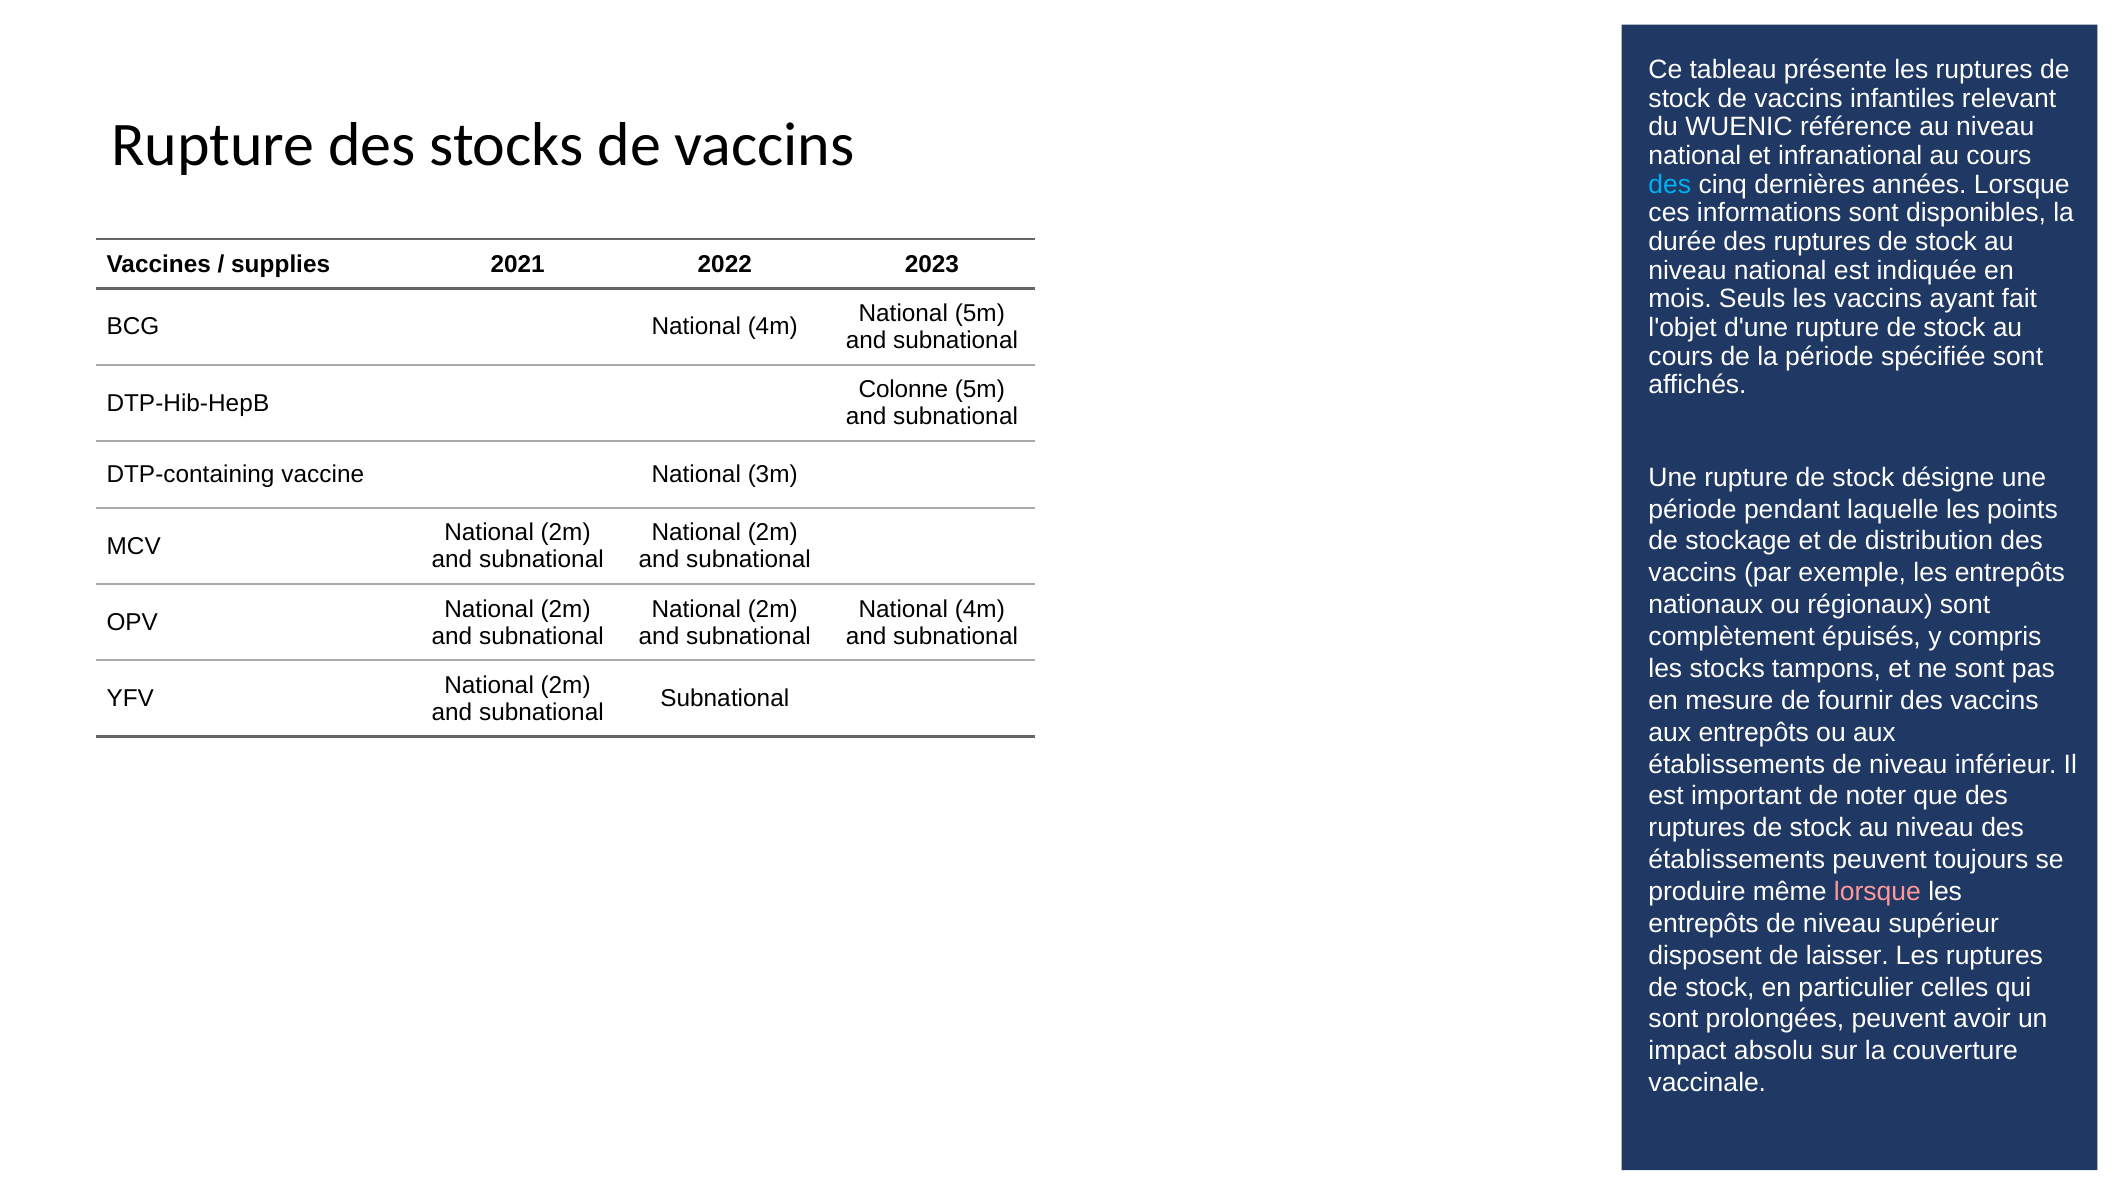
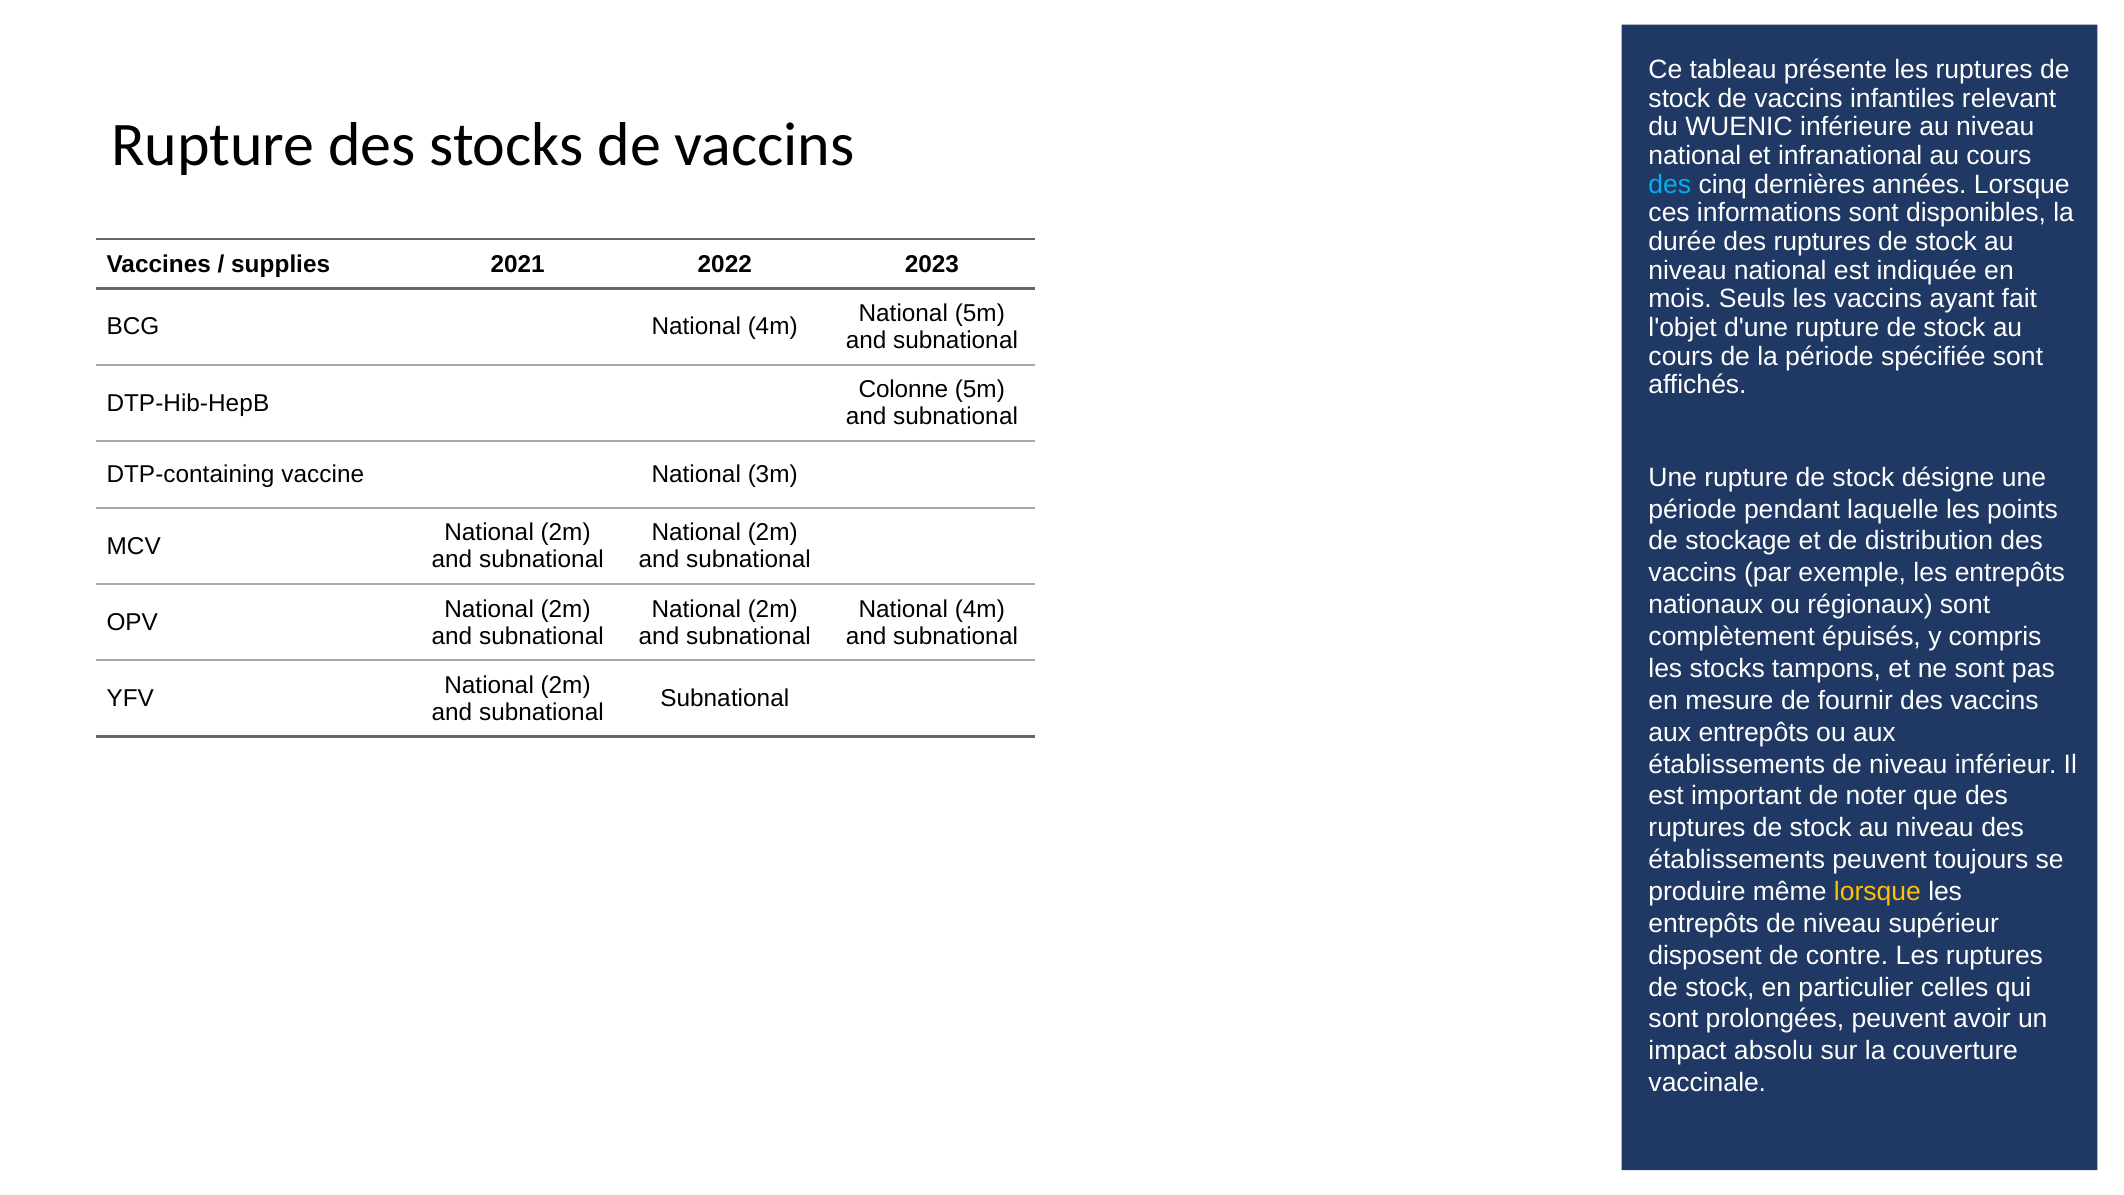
référence: référence -> inférieure
lorsque at (1877, 892) colour: pink -> yellow
laisser: laisser -> contre
